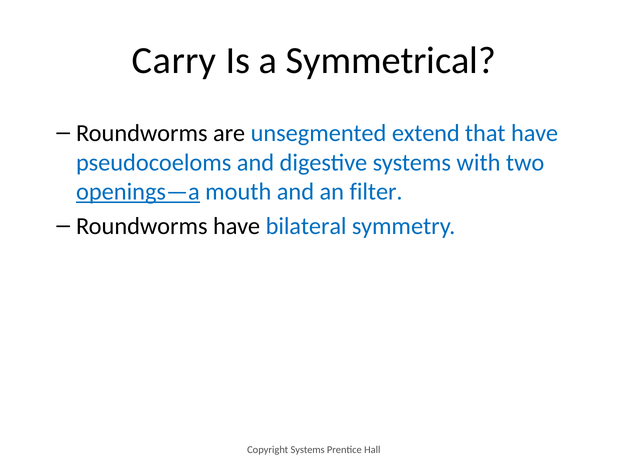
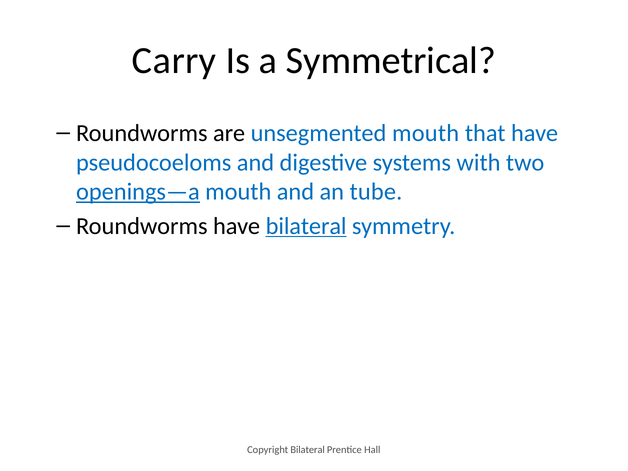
unsegmented extend: extend -> mouth
filter: filter -> tube
bilateral at (306, 226) underline: none -> present
Copyright Systems: Systems -> Bilateral
